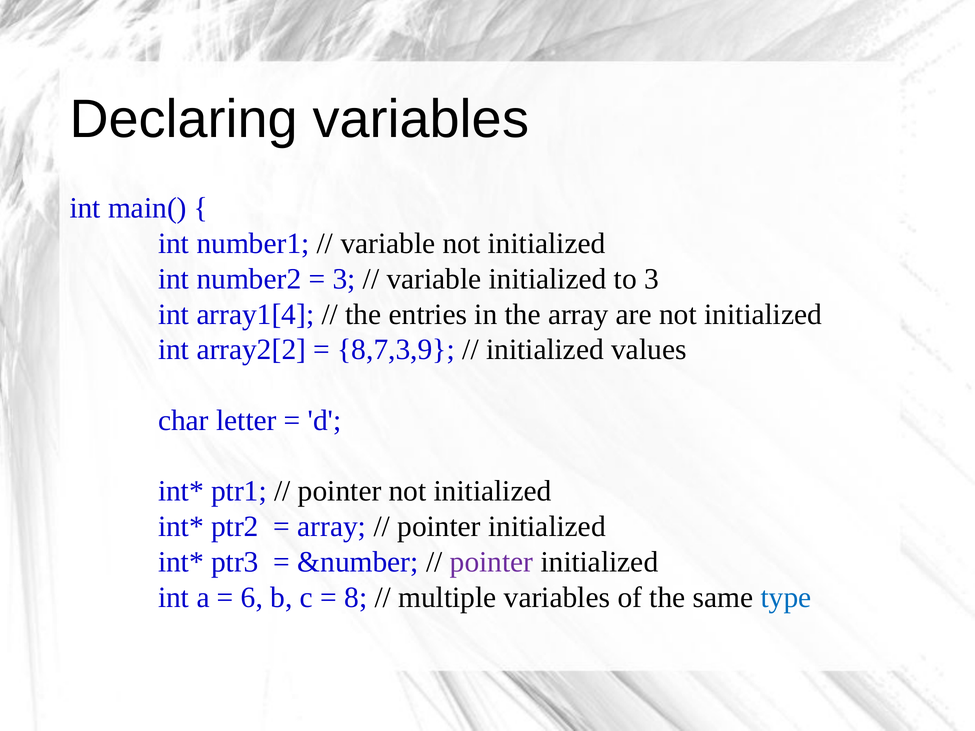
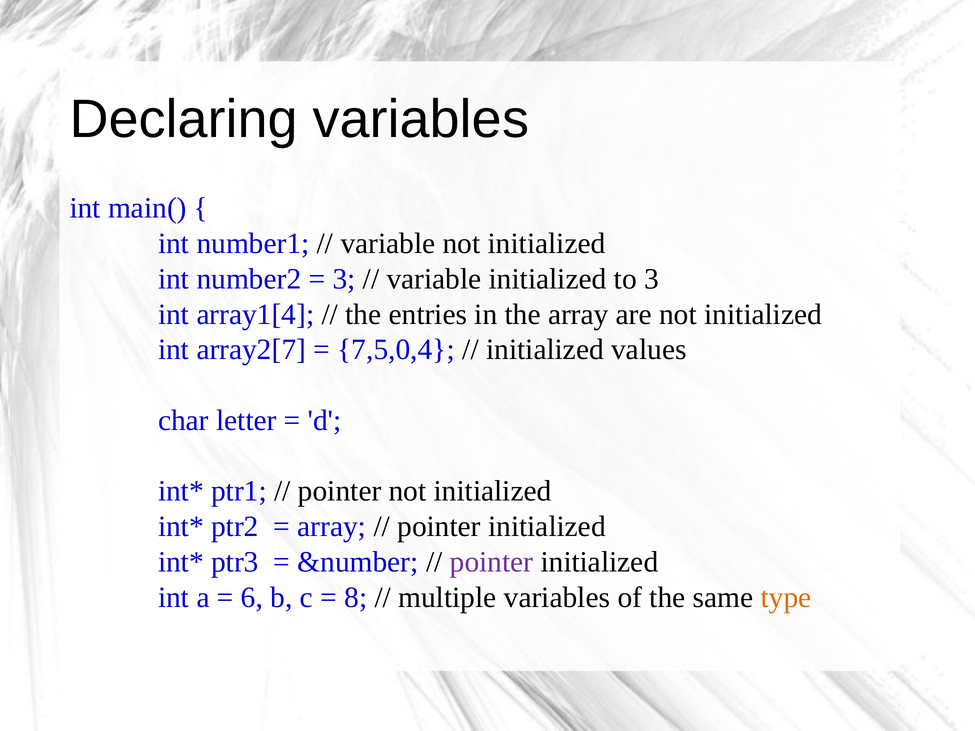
array2[2: array2[2 -> array2[7
8,7,3,9: 8,7,3,9 -> 7,5,0,4
type colour: blue -> orange
